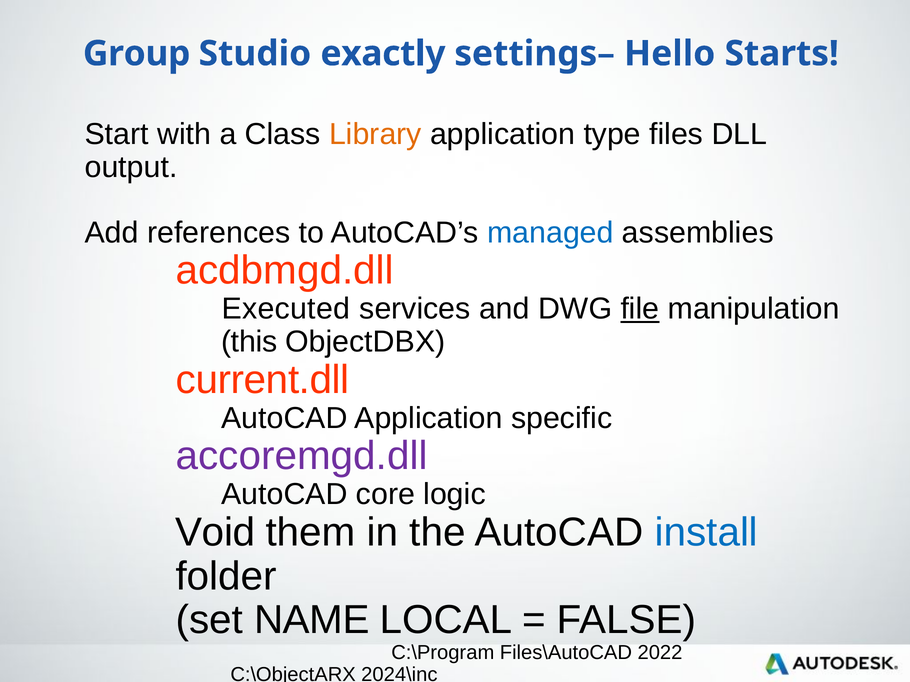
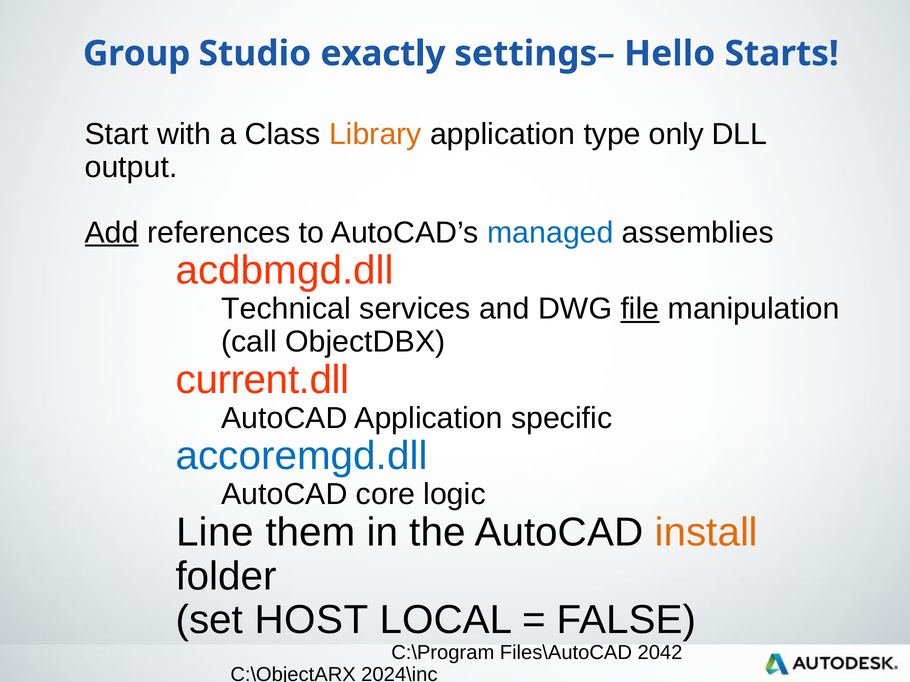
files: files -> only
Add underline: none -> present
Executed: Executed -> Technical
this: this -> call
accoremgd.dll colour: purple -> blue
Void: Void -> Line
install colour: blue -> orange
NAME: NAME -> HOST
2022: 2022 -> 2042
